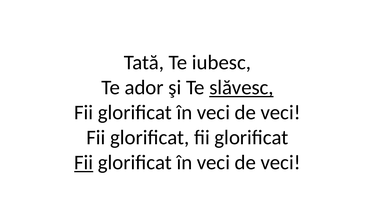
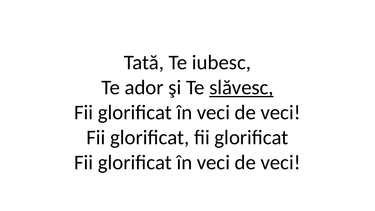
Fii at (84, 163) underline: present -> none
